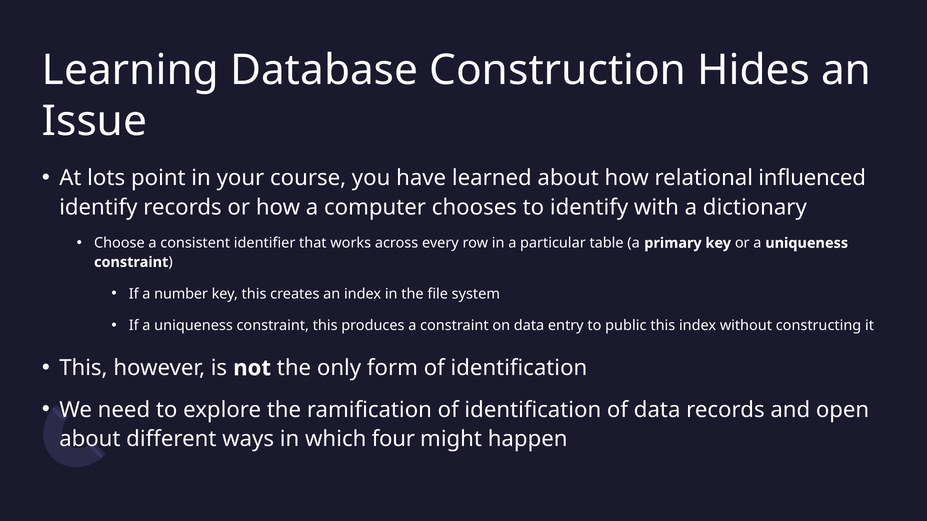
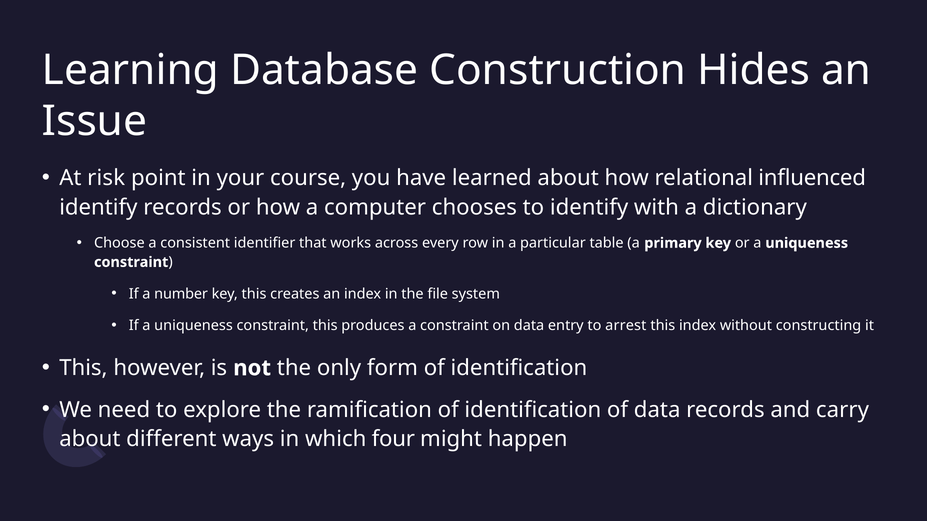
lots: lots -> risk
public: public -> arrest
open: open -> carry
